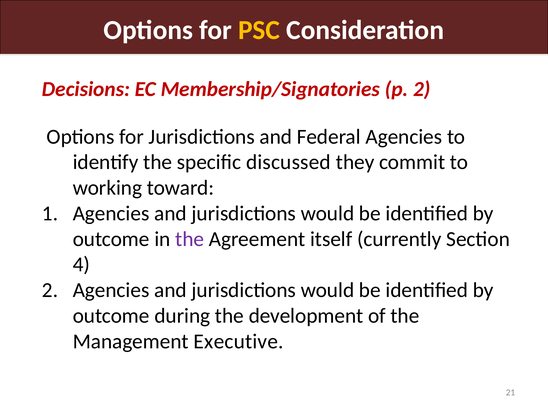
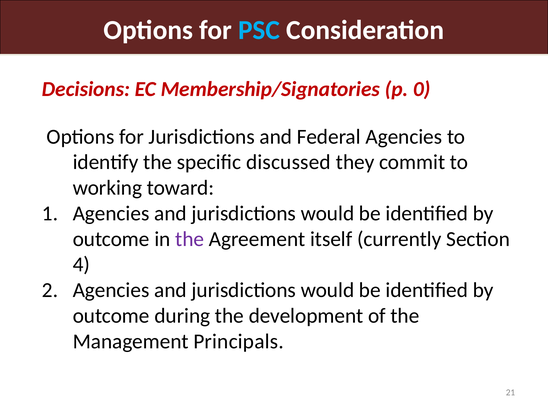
PSC colour: yellow -> light blue
p 2: 2 -> 0
Executive: Executive -> Principals
